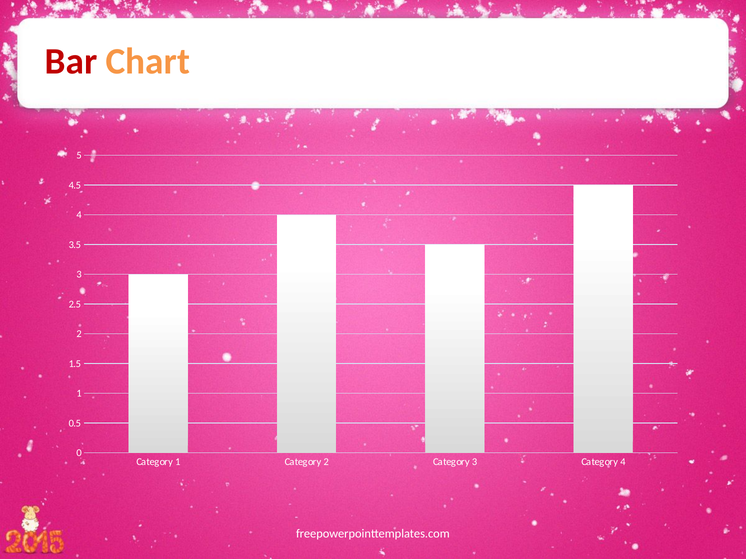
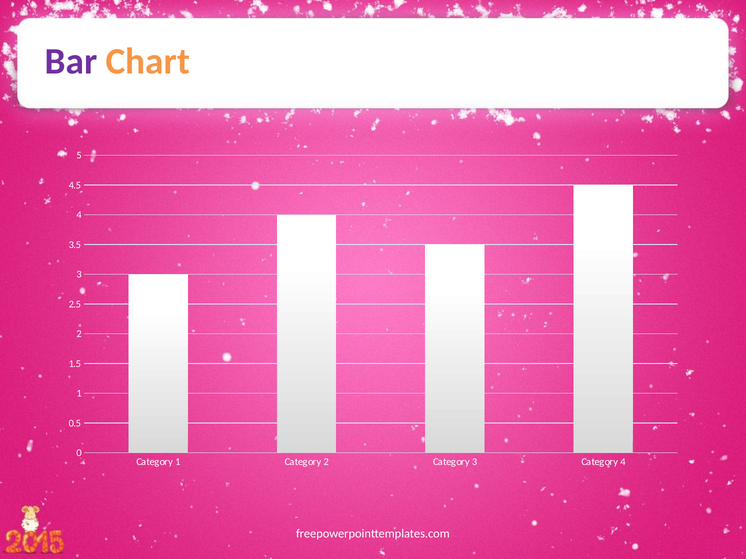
Bar colour: red -> purple
